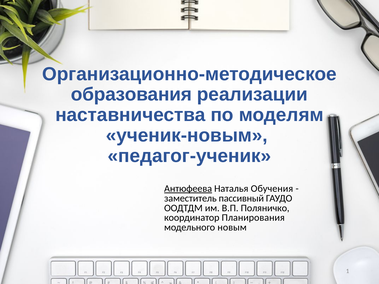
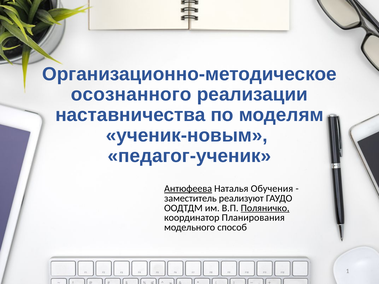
образования: образования -> осознанного
пассивный: пассивный -> реализуют
Поляничко underline: none -> present
новым: новым -> способ
